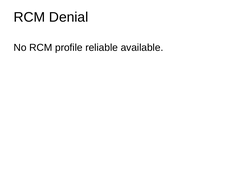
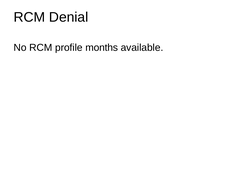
reliable: reliable -> months
